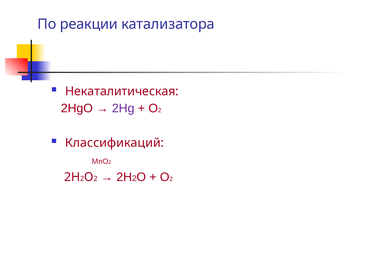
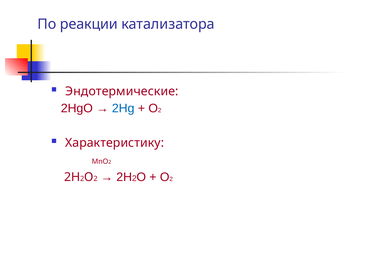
Некаталитическая: Некаталитическая -> Эндотермические
2Hg colour: purple -> blue
Классификаций: Классификаций -> Характеристику
